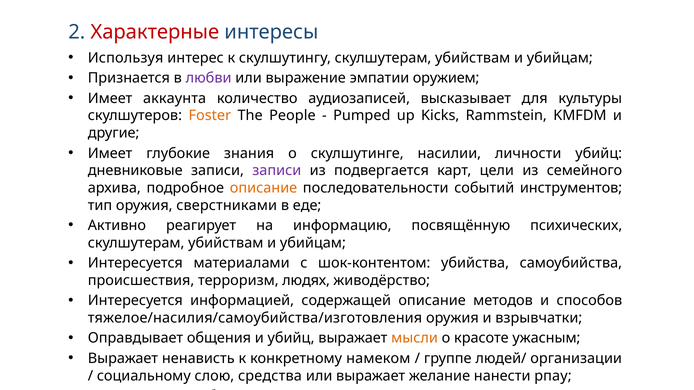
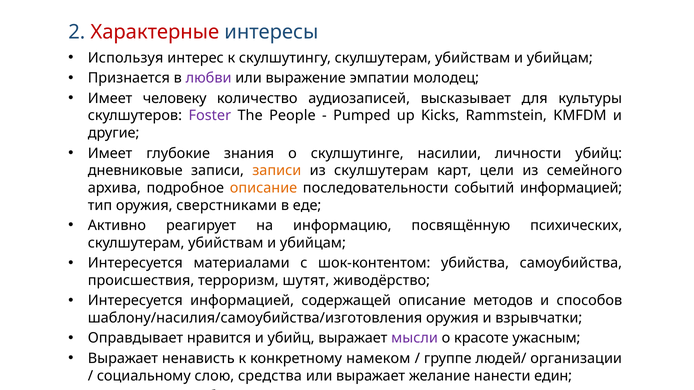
оружием: оружием -> молодец
аккаунта: аккаунта -> человеку
Foster colour: orange -> purple
записи at (277, 171) colour: purple -> orange
из подвергается: подвергается -> скулшутерам
событий инструментов: инструментов -> информацией
людях: людях -> шутят
тяжелое/насилия/самоубийства/изготовления: тяжелое/насилия/самоубийства/изготовления -> шаблону/насилия/самоубийства/изготовления
общения: общения -> нравится
мысли colour: orange -> purple
рпау: рпау -> един
